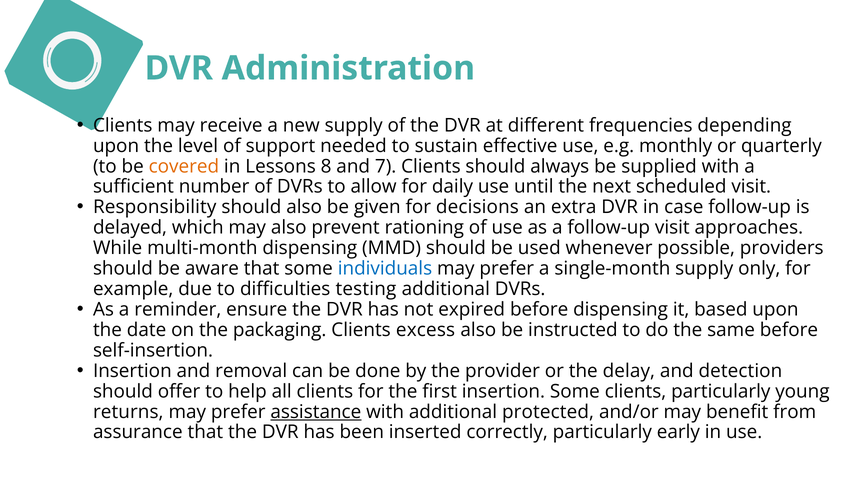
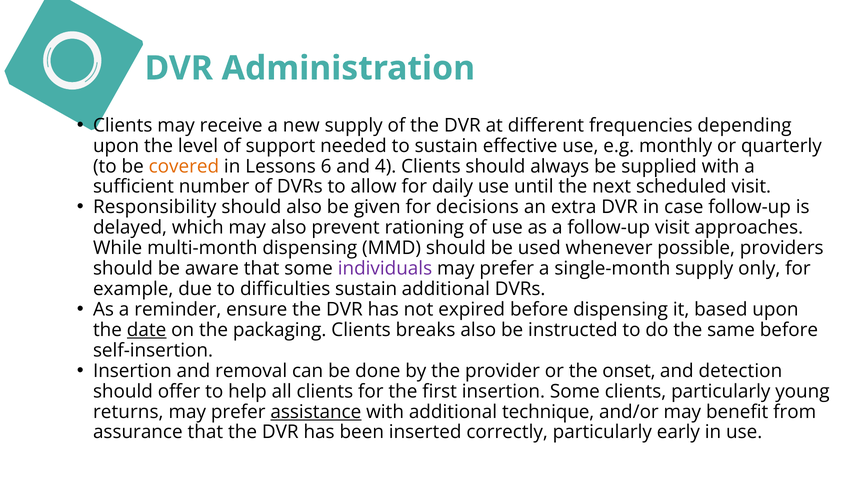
8: 8 -> 6
7: 7 -> 4
individuals colour: blue -> purple
difficulties testing: testing -> sustain
date underline: none -> present
excess: excess -> breaks
delay: delay -> onset
protected: protected -> technique
